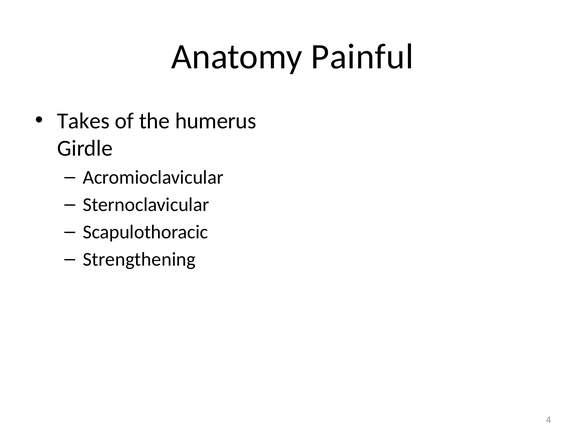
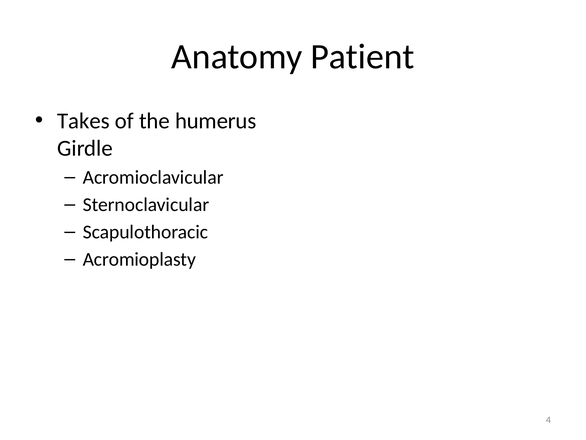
Painful: Painful -> Patient
Strengthening: Strengthening -> Acromioplasty
